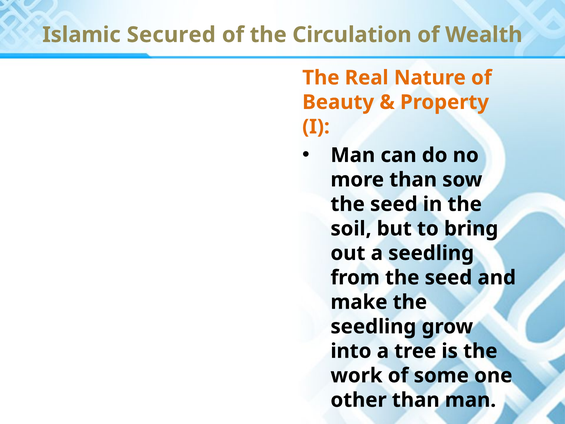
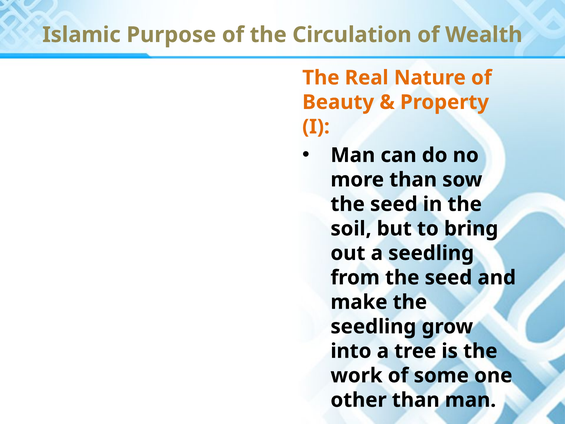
Secured: Secured -> Purpose
